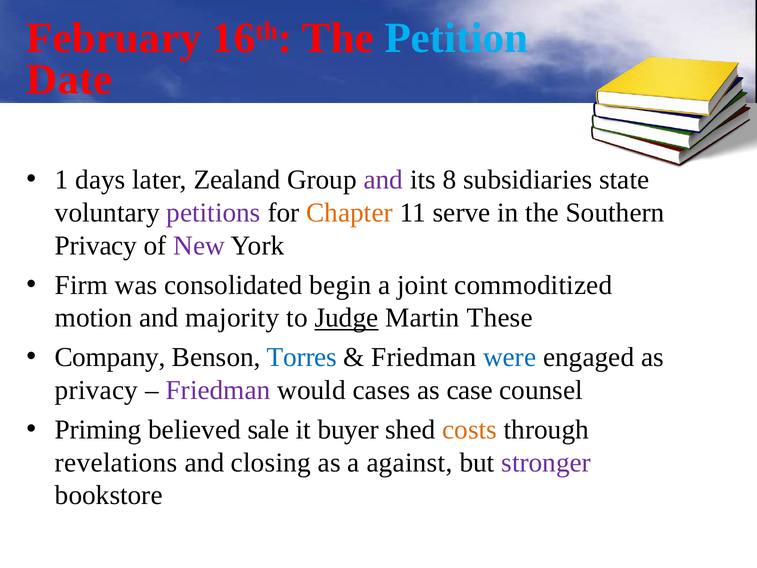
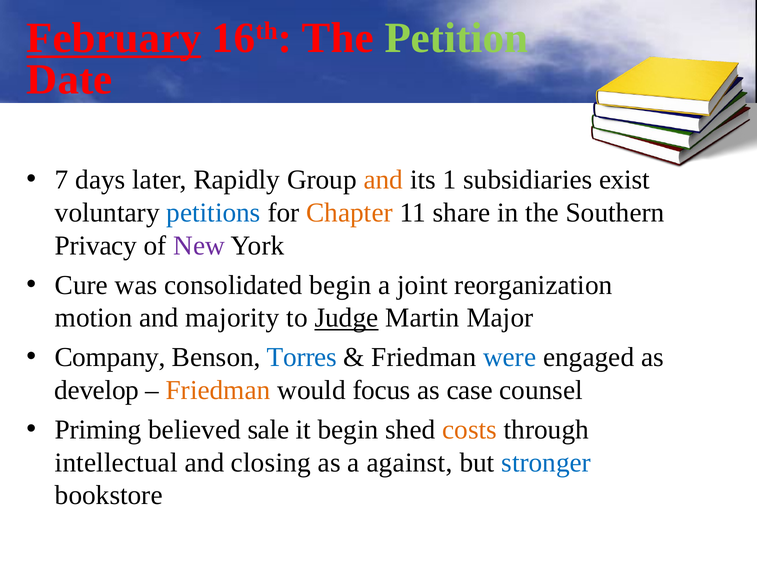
February underline: none -> present
Petition colour: light blue -> light green
1: 1 -> 7
Zealand: Zealand -> Rapidly
and at (383, 180) colour: purple -> orange
8: 8 -> 1
state: state -> exist
petitions colour: purple -> blue
serve: serve -> share
Firm: Firm -> Cure
commoditized: commoditized -> reorganization
These: These -> Major
privacy at (97, 390): privacy -> develop
Friedman at (218, 390) colour: purple -> orange
cases: cases -> focus
it buyer: buyer -> begin
revelations: revelations -> intellectual
stronger colour: purple -> blue
